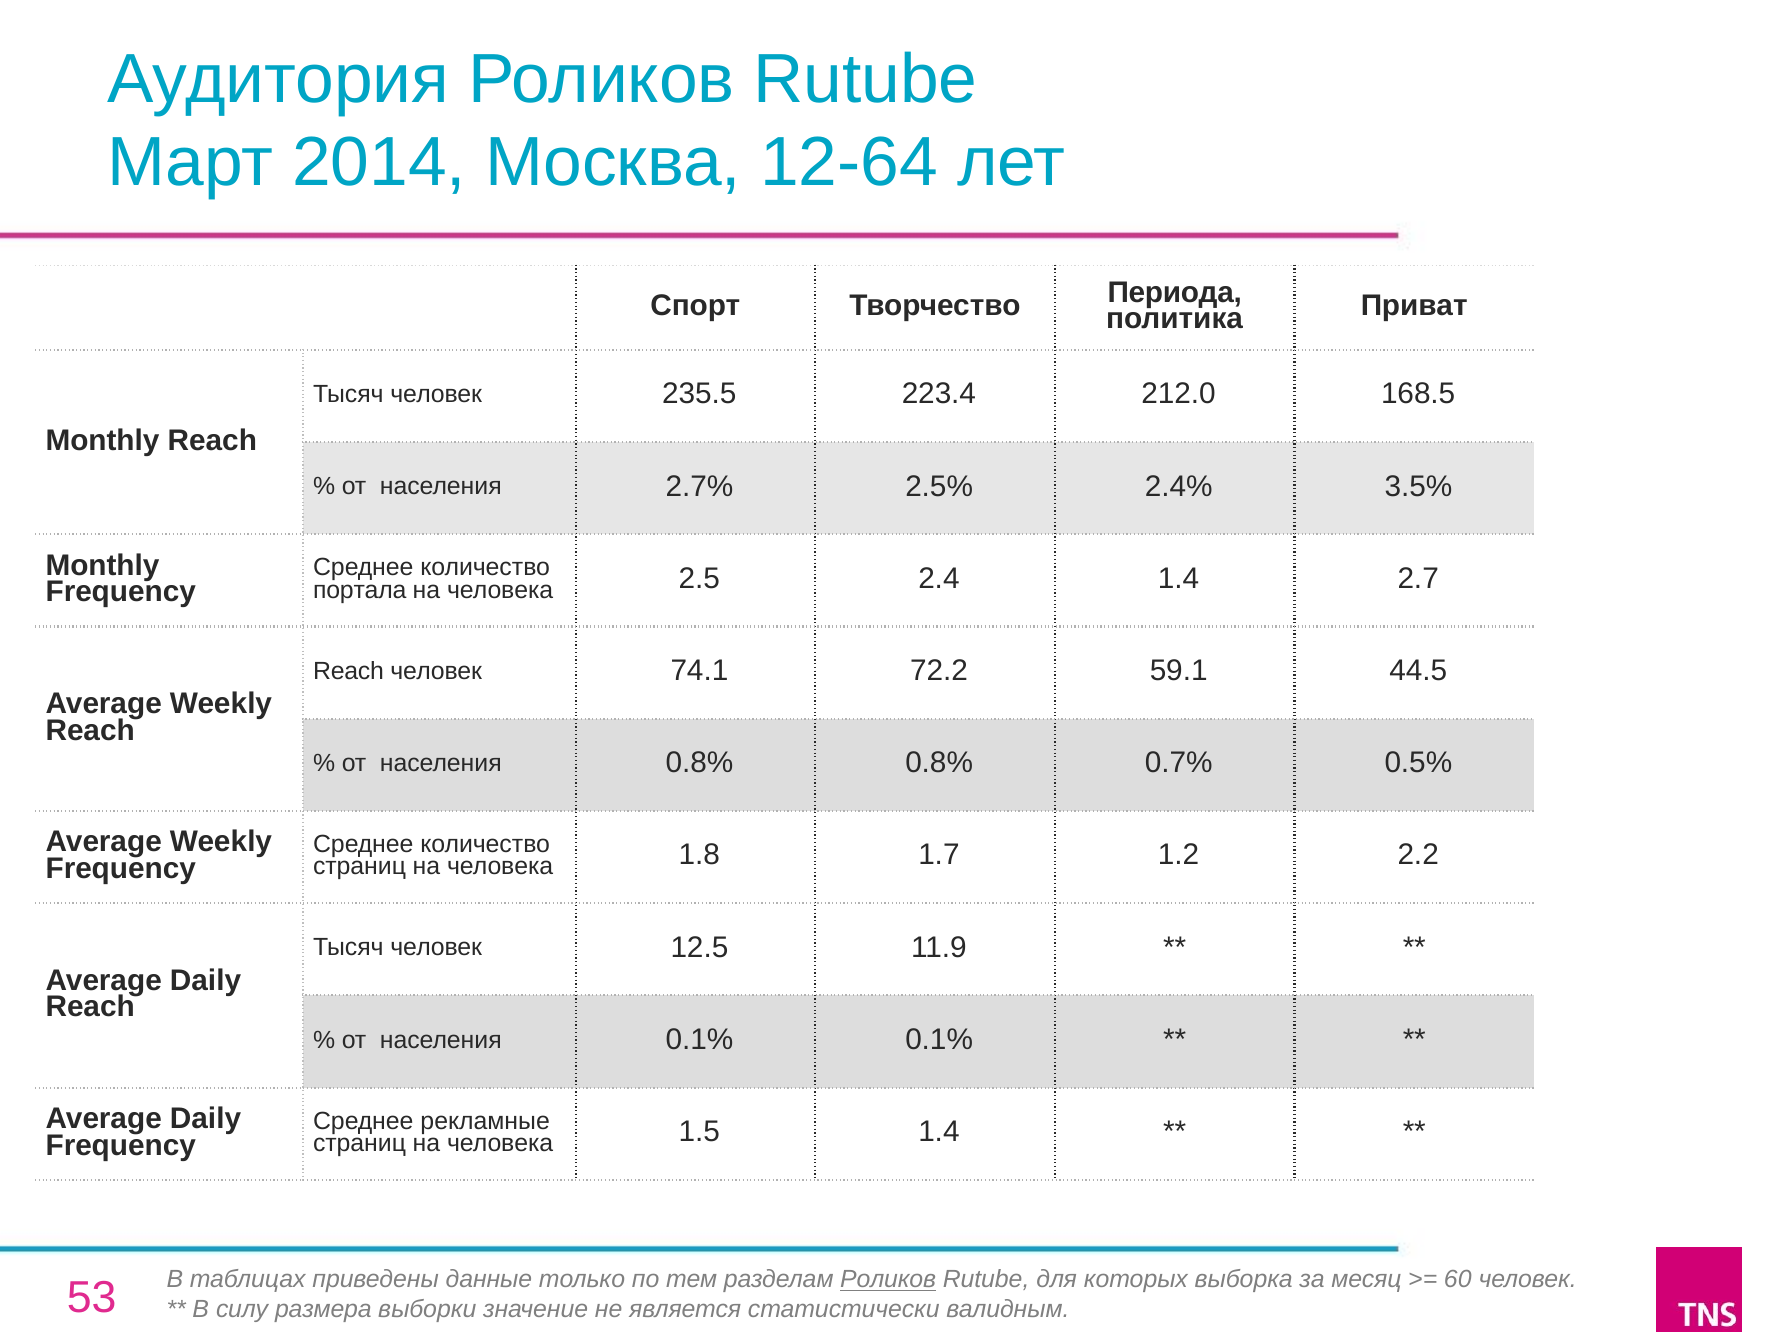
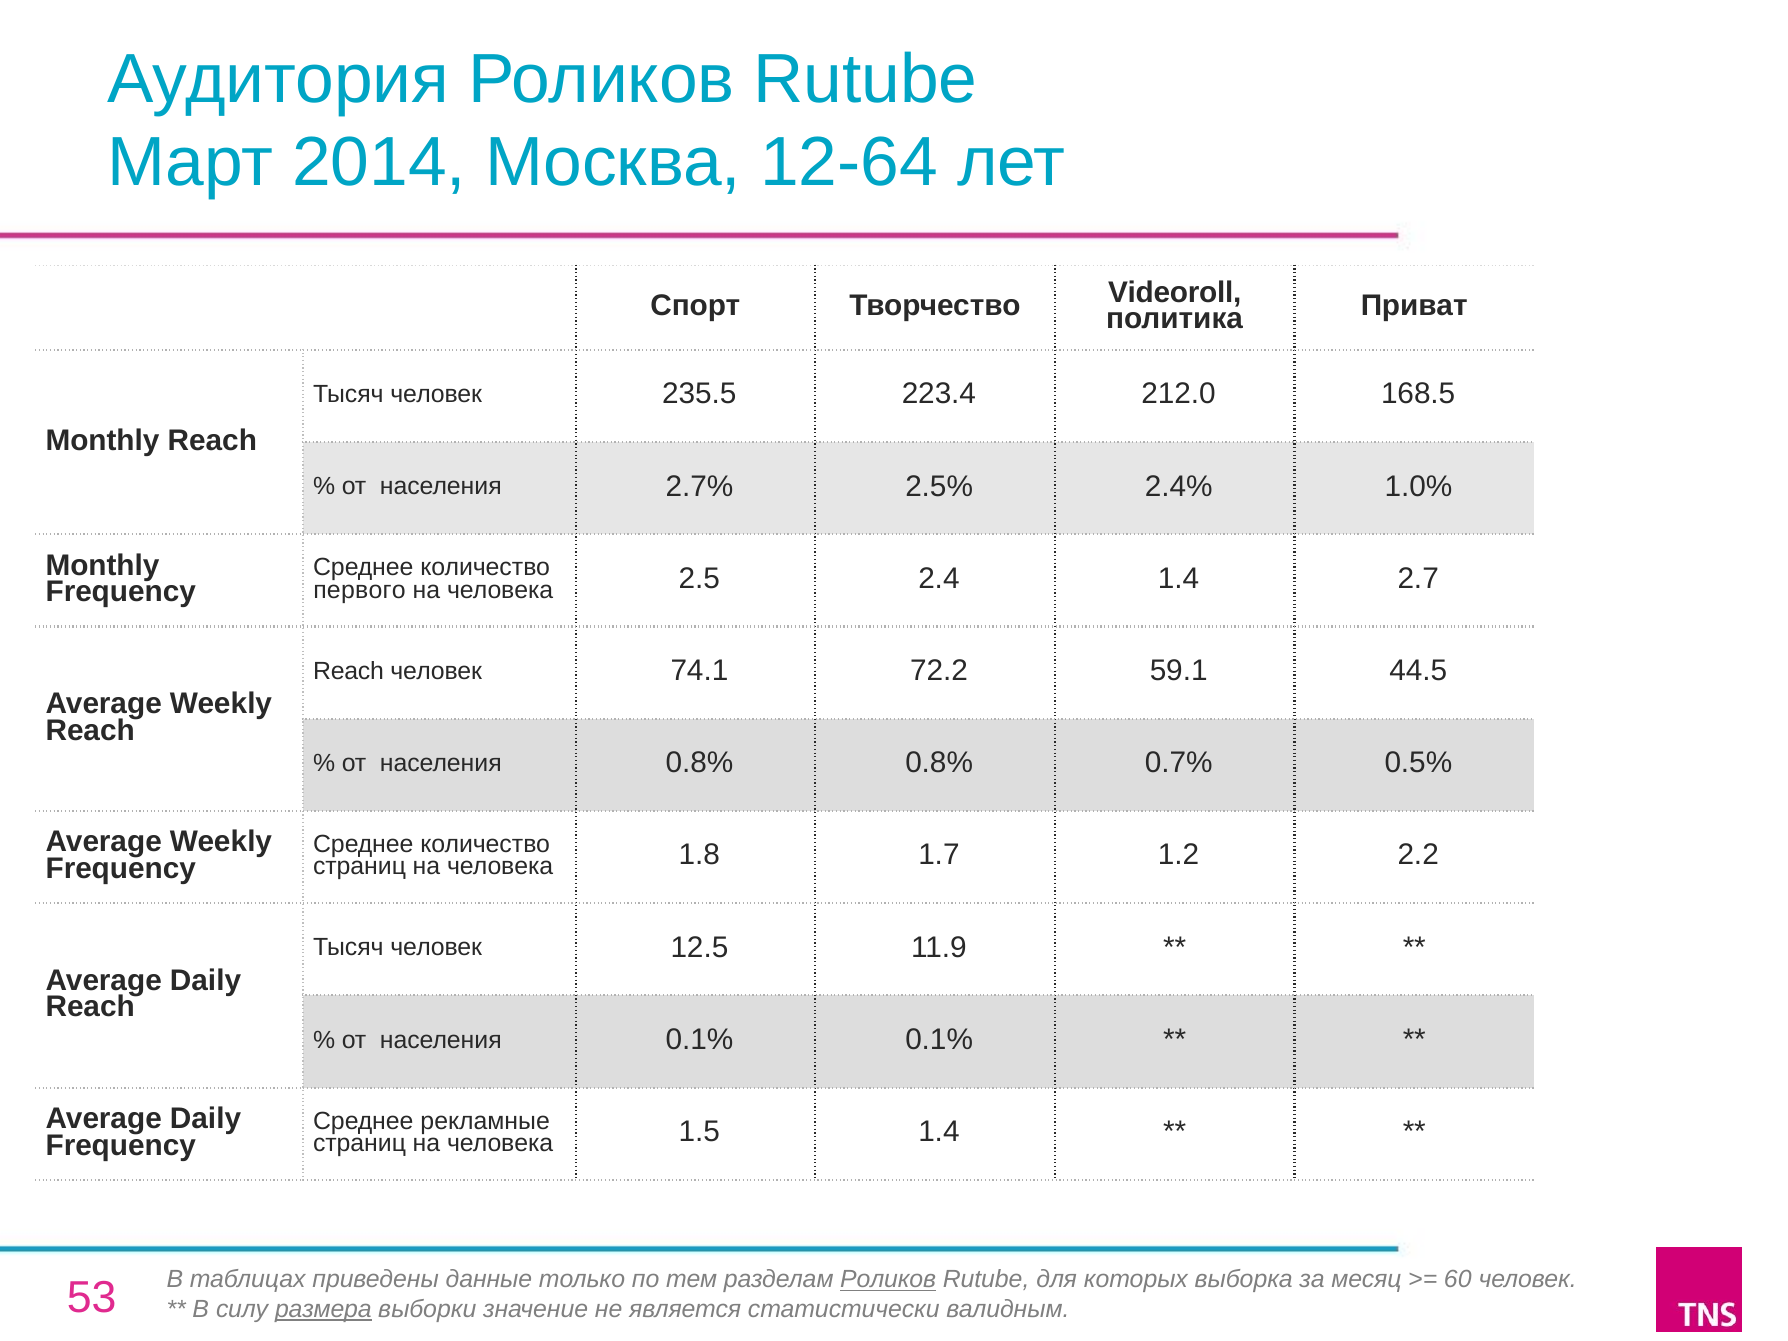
Периода: Периода -> Videoroll
3.5%: 3.5% -> 1.0%
портала: портала -> первого
размера underline: none -> present
